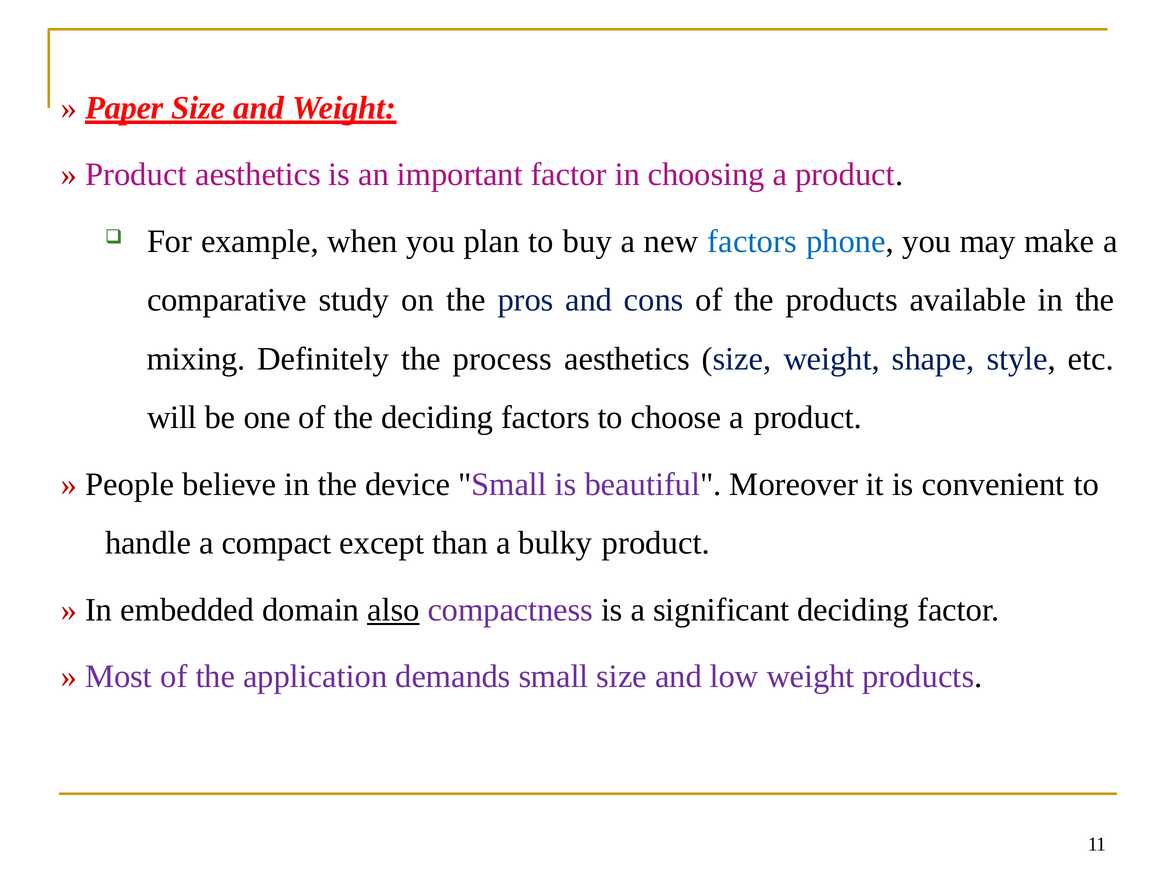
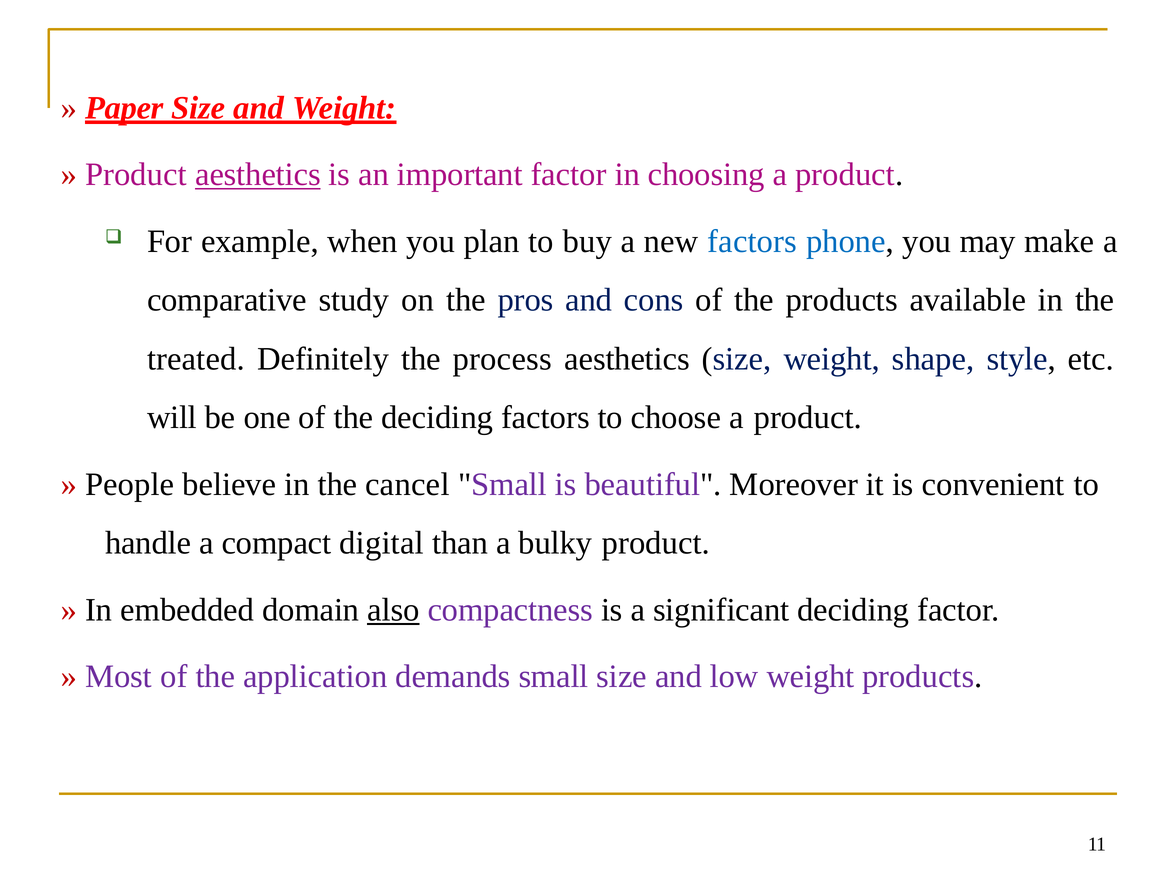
aesthetics at (258, 175) underline: none -> present
mixing: mixing -> treated
device: device -> cancel
except: except -> digital
